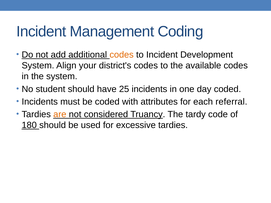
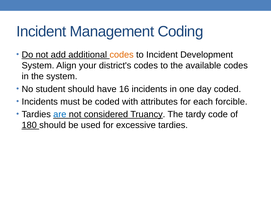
25: 25 -> 16
referral: referral -> forcible
are colour: orange -> blue
